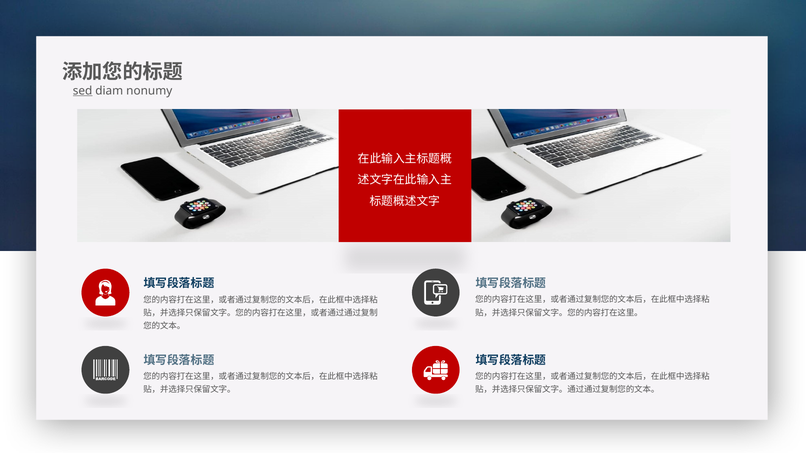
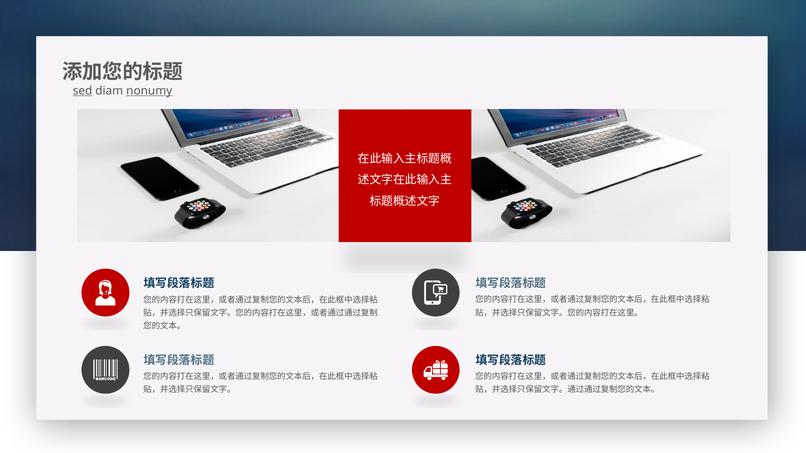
nonumy underline: none -> present
